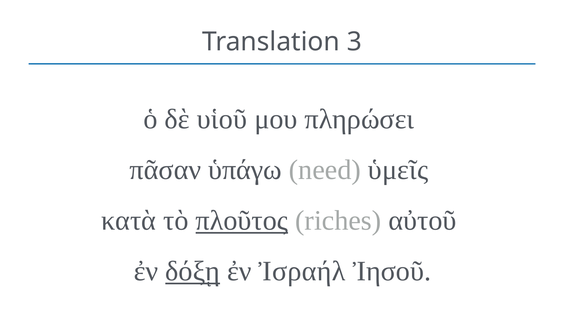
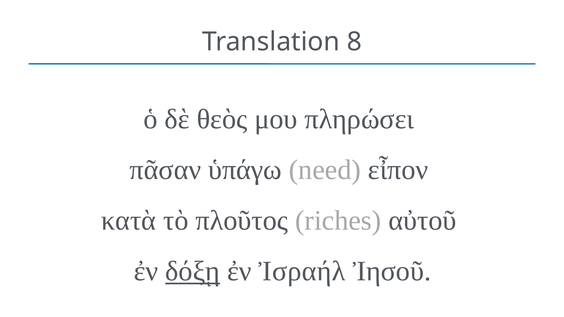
3: 3 -> 8
υἱοῦ: υἱοῦ -> θεὸς
ὑμεῖς: ὑμεῖς -> εἶπον
πλοῦτος underline: present -> none
